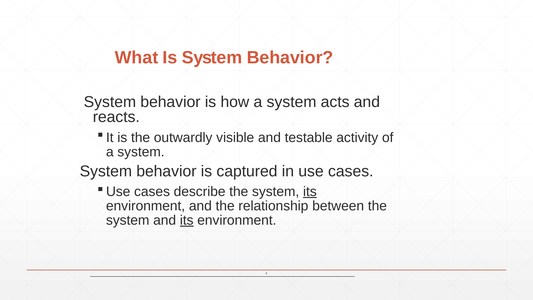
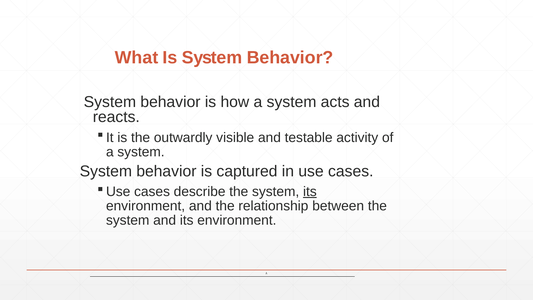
its at (187, 220) underline: present -> none
